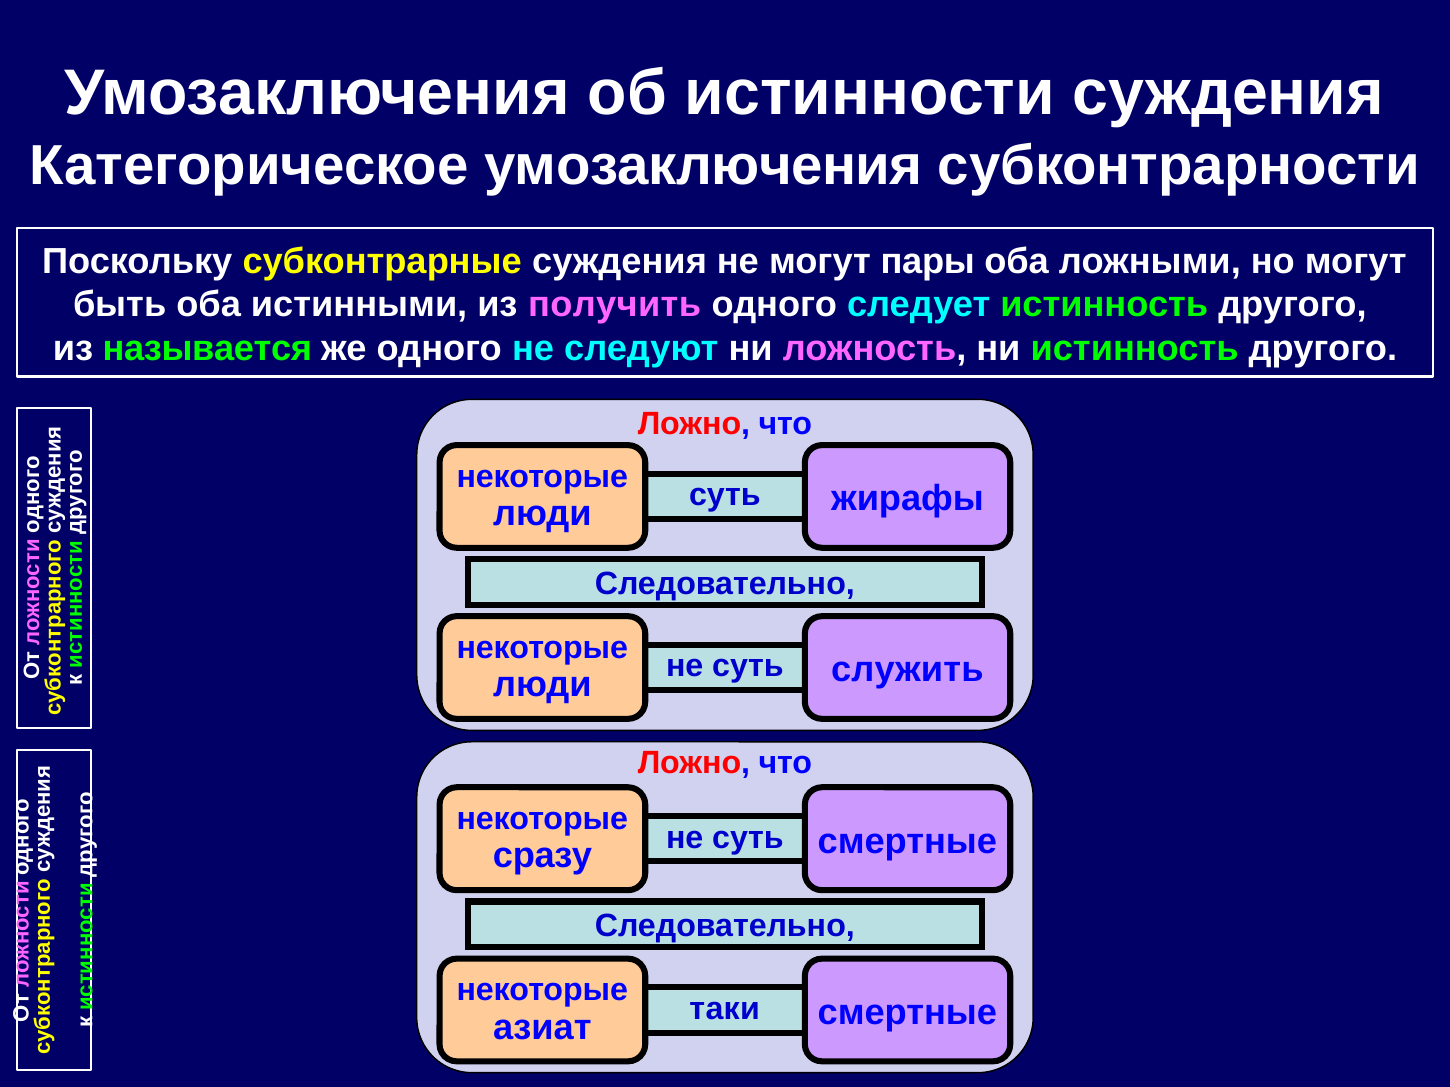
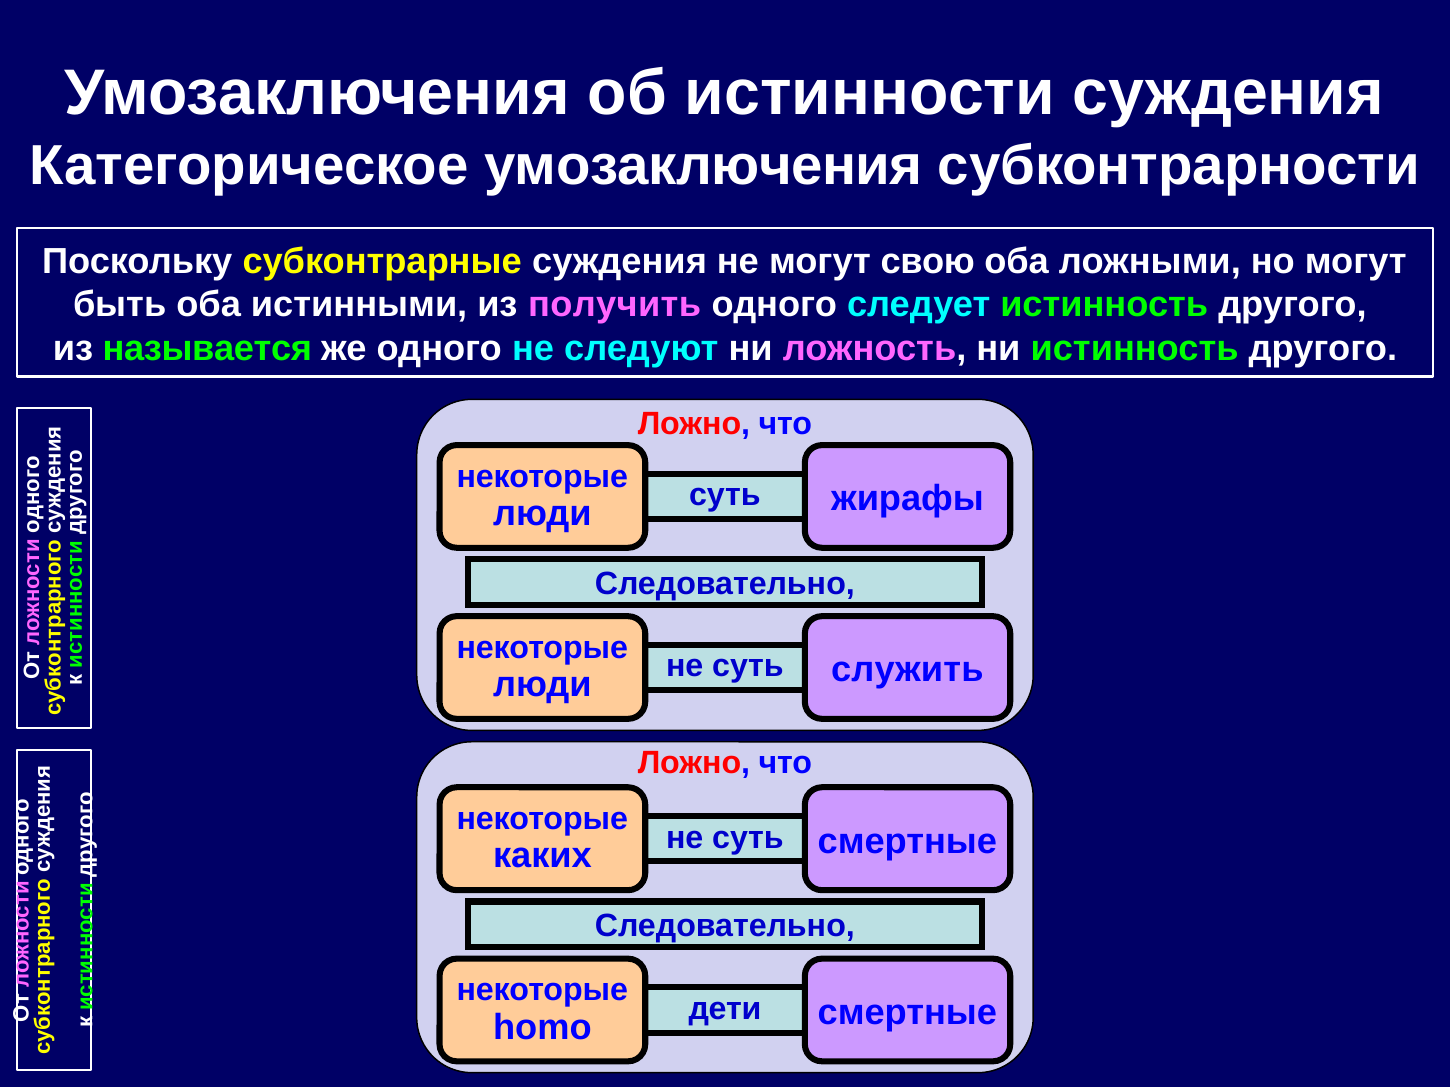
пары: пары -> свою
сразу: сразу -> каких
таки: таки -> дети
азиат: азиат -> homo
